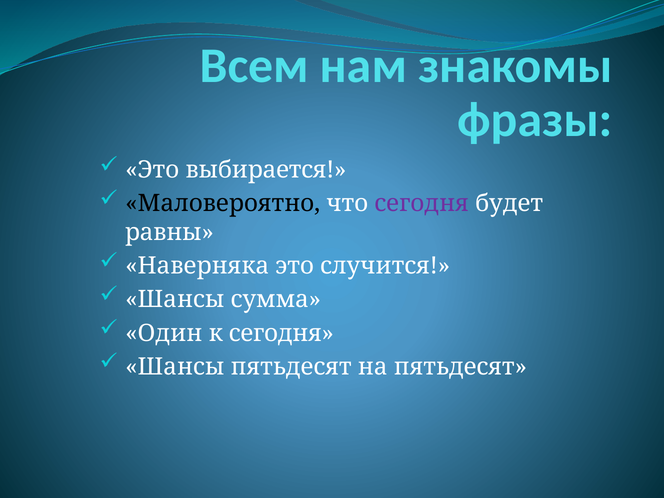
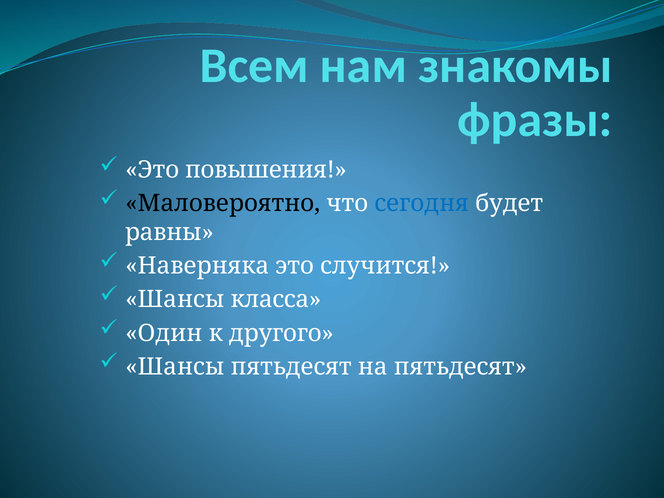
выбирается: выбирается -> повышения
сегодня at (422, 203) colour: purple -> blue
сумма: сумма -> класса
к сегодня: сегодня -> другого
